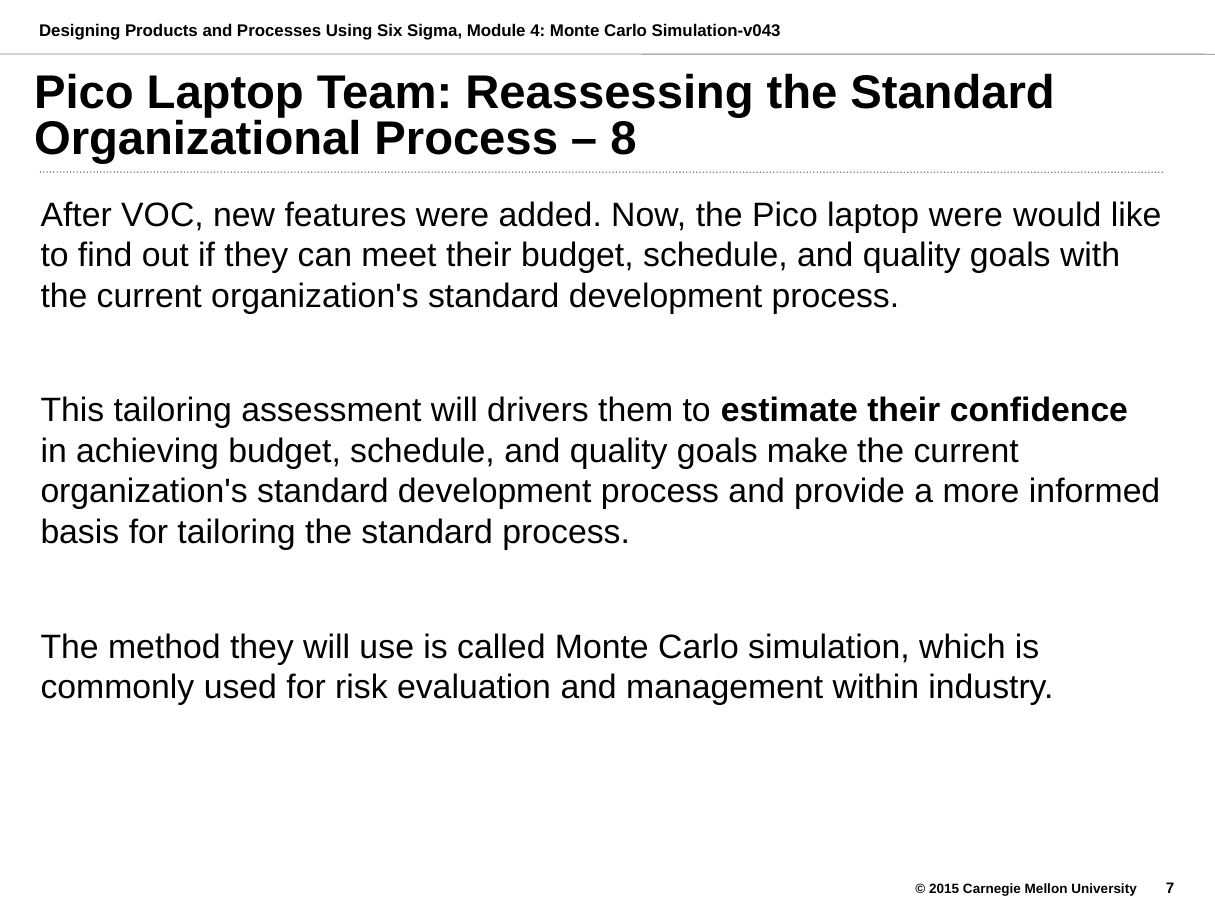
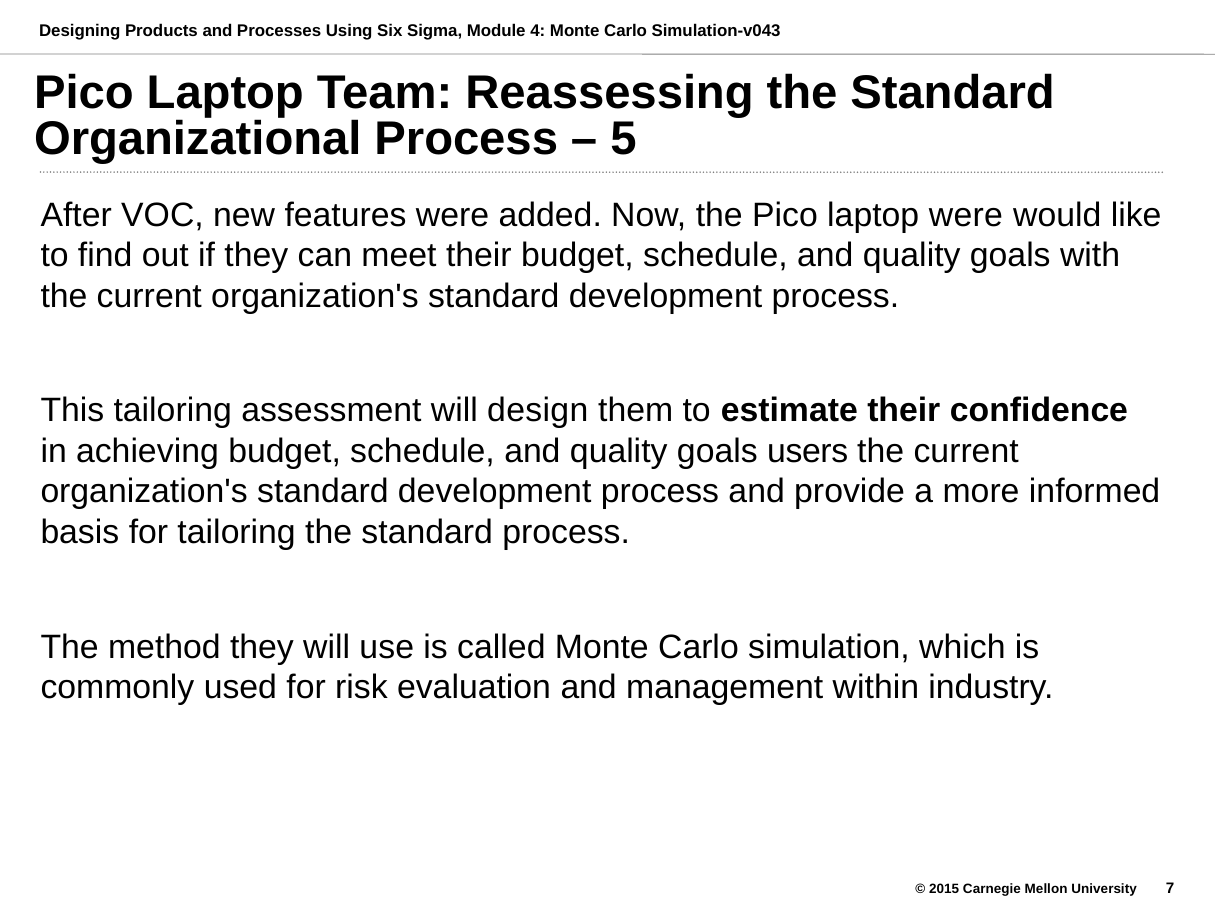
8: 8 -> 5
drivers: drivers -> design
make: make -> users
